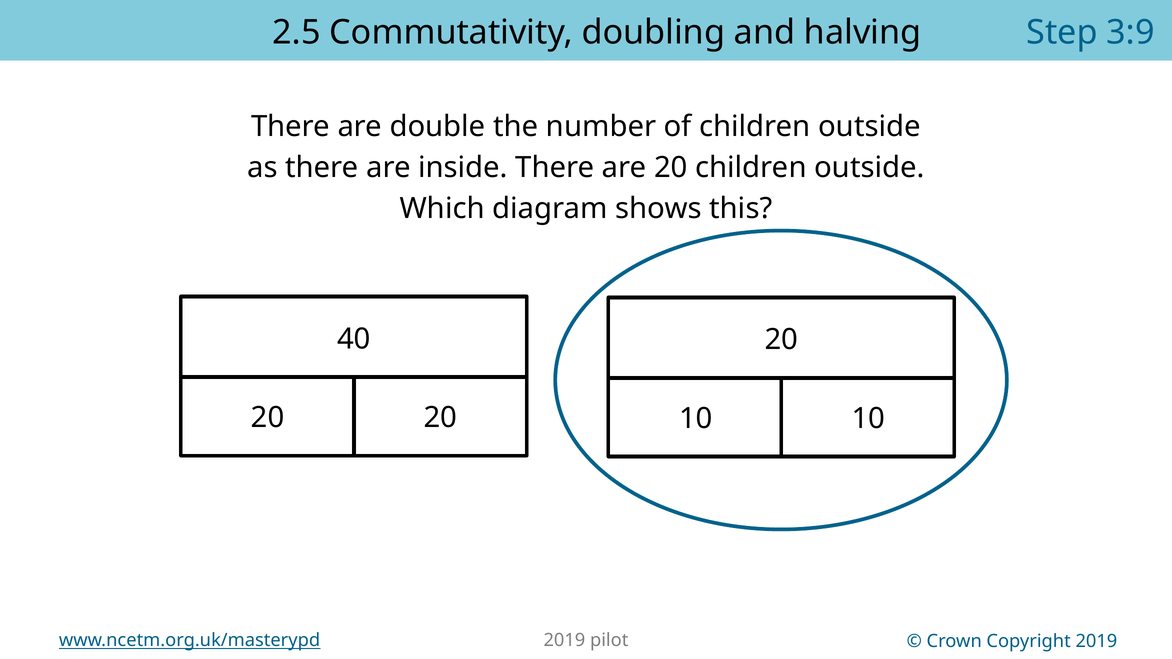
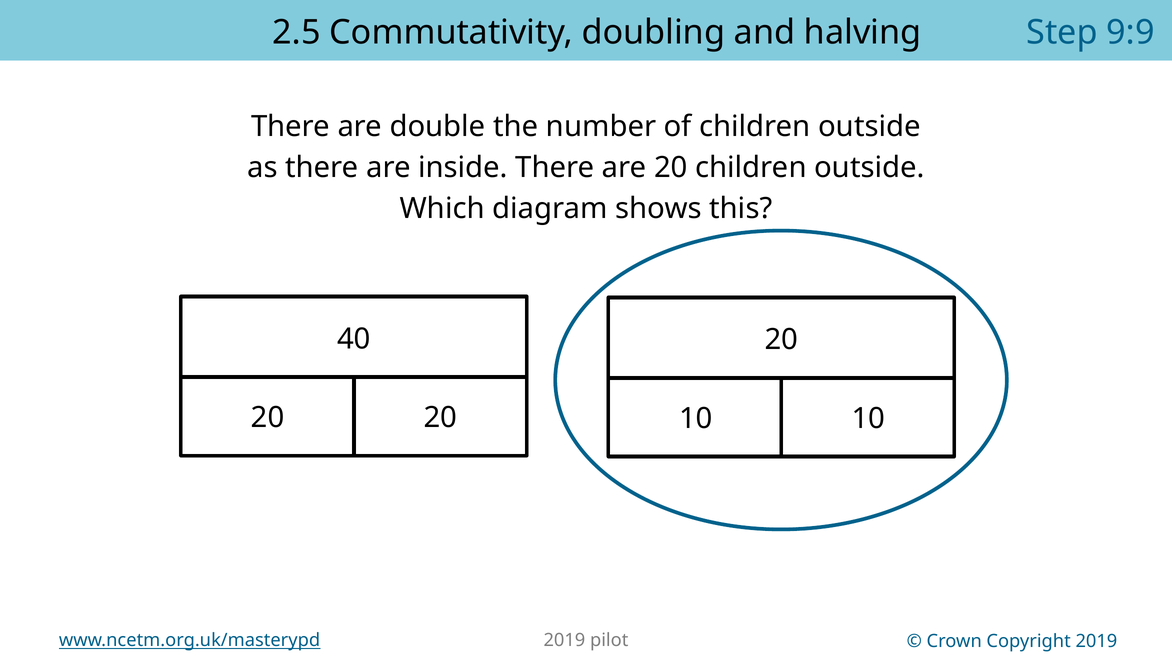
3:9: 3:9 -> 9:9
